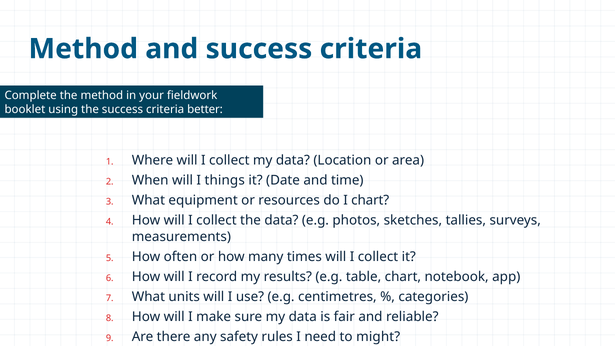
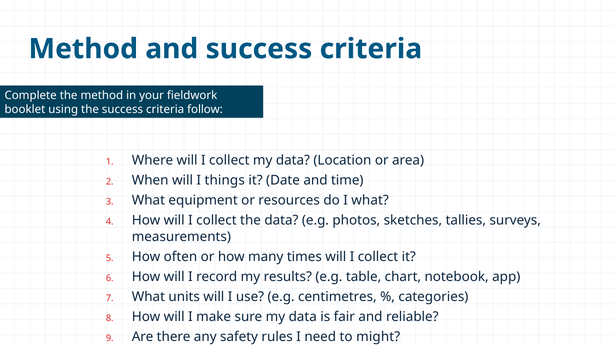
better: better -> follow
I chart: chart -> what
